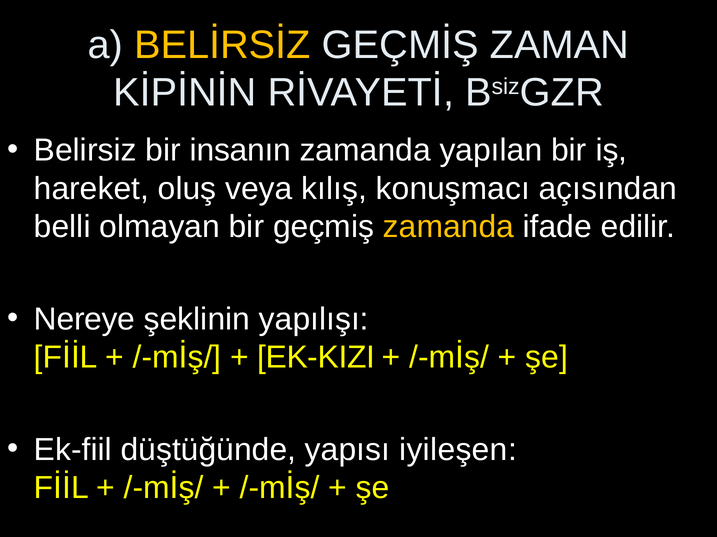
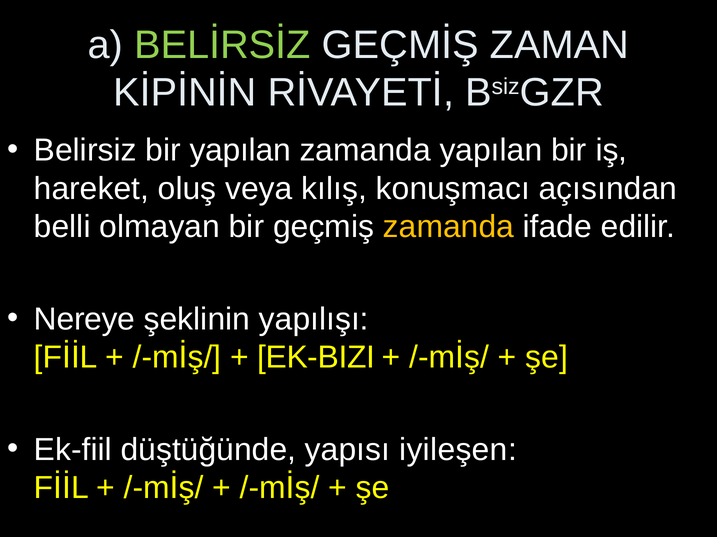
BELİRSİZ colour: yellow -> light green
bir insanın: insanın -> yapılan
EK-KIZI: EK-KIZI -> EK-BIZI
